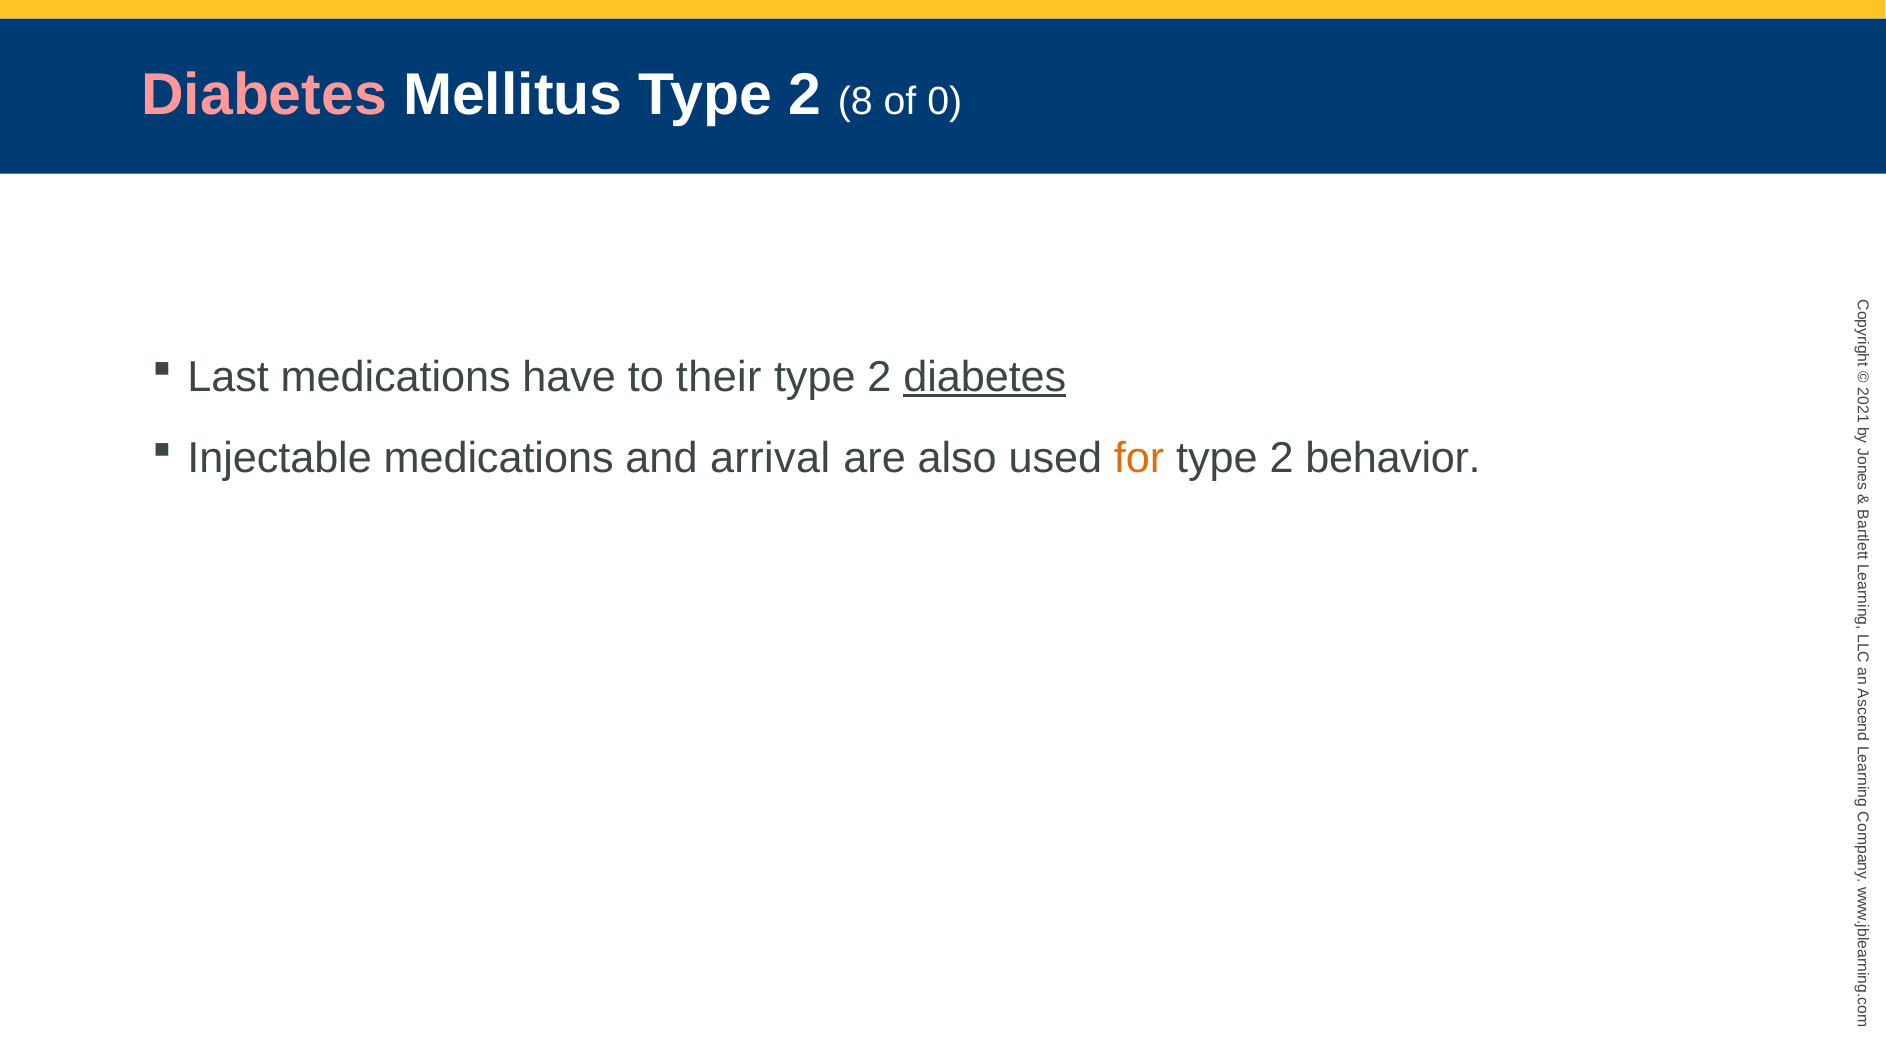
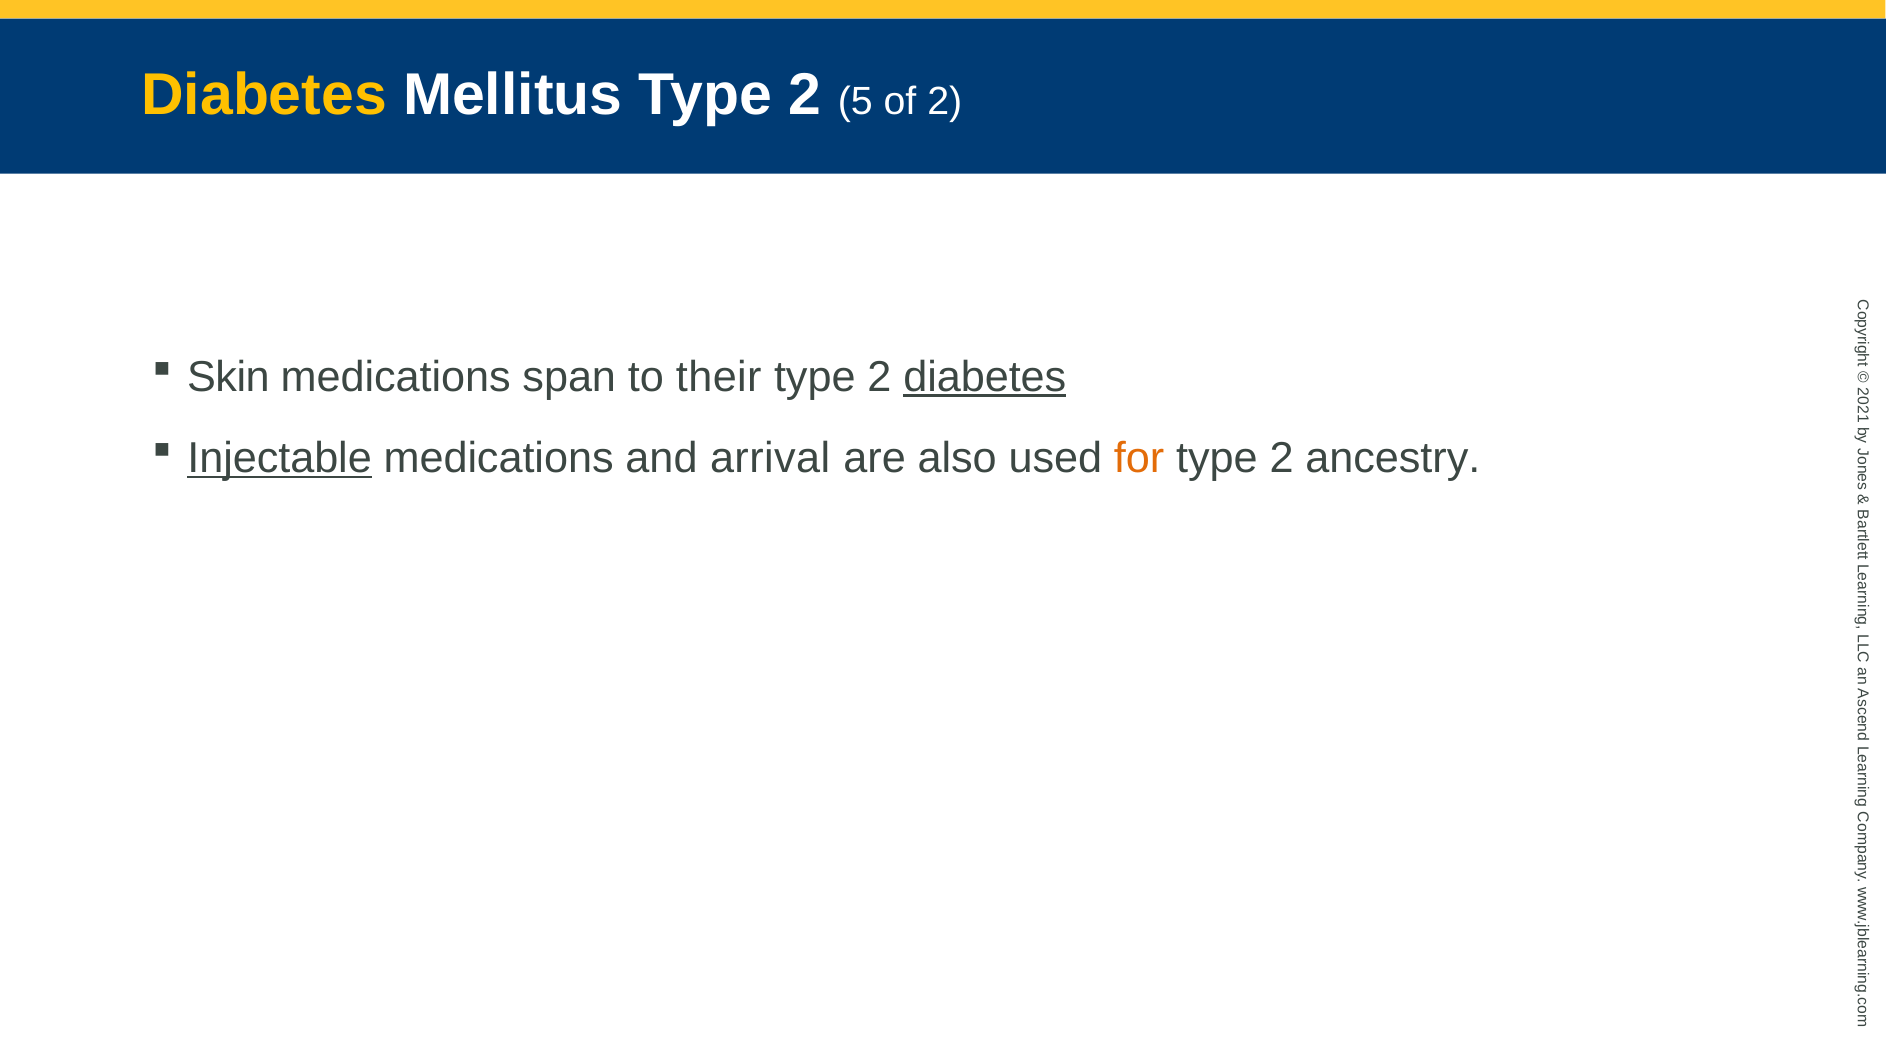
Diabetes at (264, 95) colour: pink -> yellow
8: 8 -> 5
of 0: 0 -> 2
Last: Last -> Skin
have: have -> span
Injectable underline: none -> present
behavior: behavior -> ancestry
